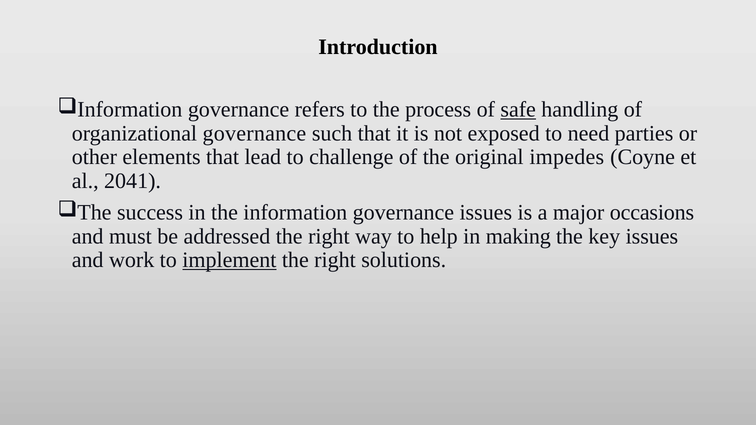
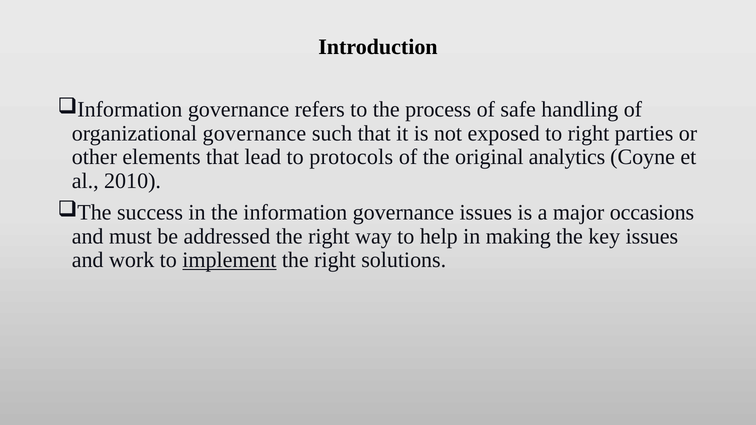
safe underline: present -> none
to need: need -> right
challenge: challenge -> protocols
impedes: impedes -> analytics
2041: 2041 -> 2010
